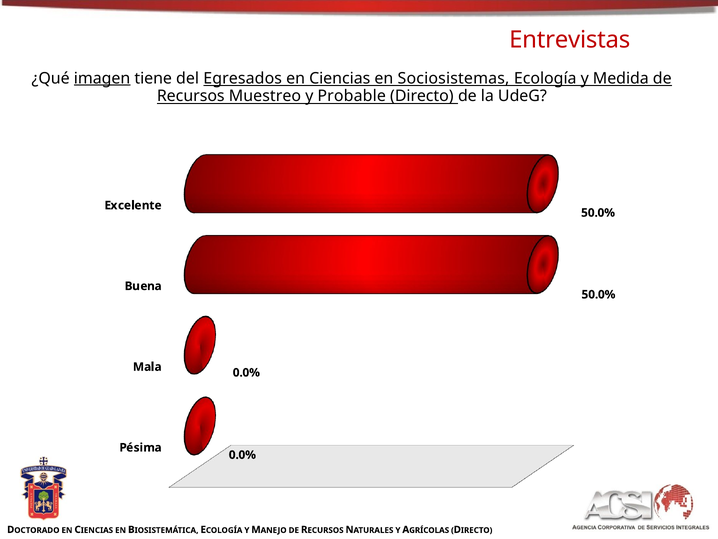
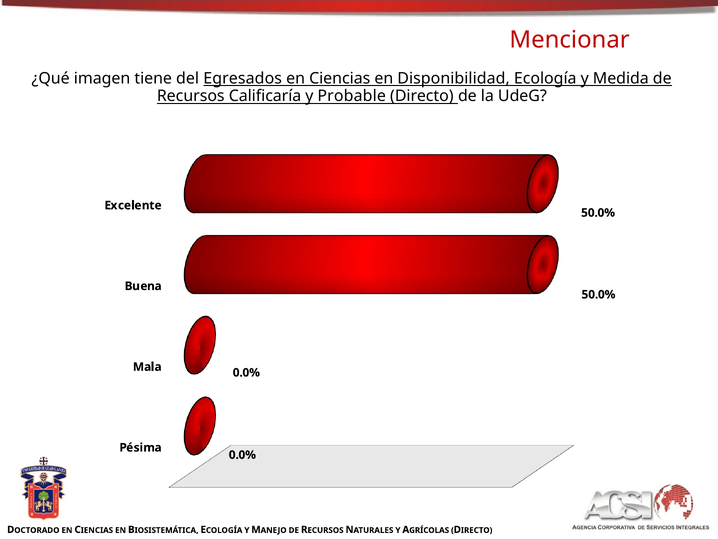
Entrevistas: Entrevistas -> Mencionar
imagen underline: present -> none
Sociosistemas: Sociosistemas -> Disponibilidad
Muestreo: Muestreo -> Calificaría
